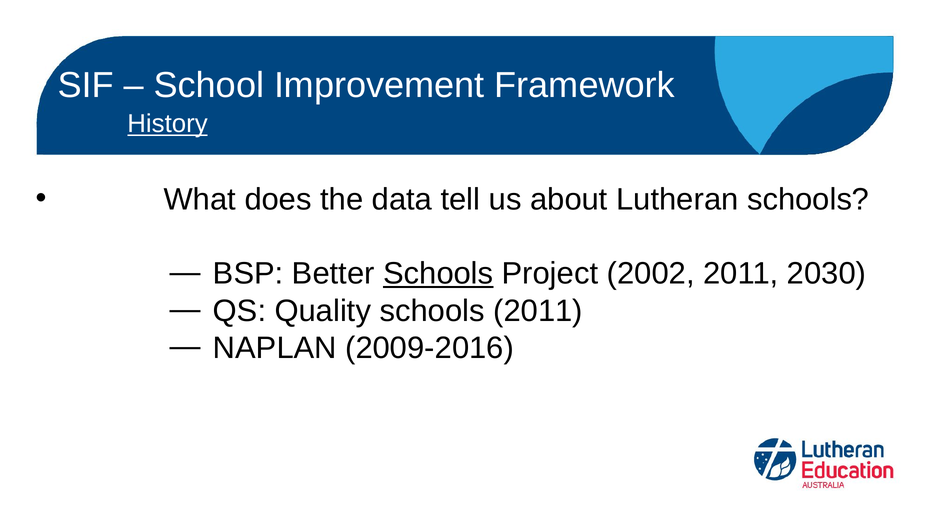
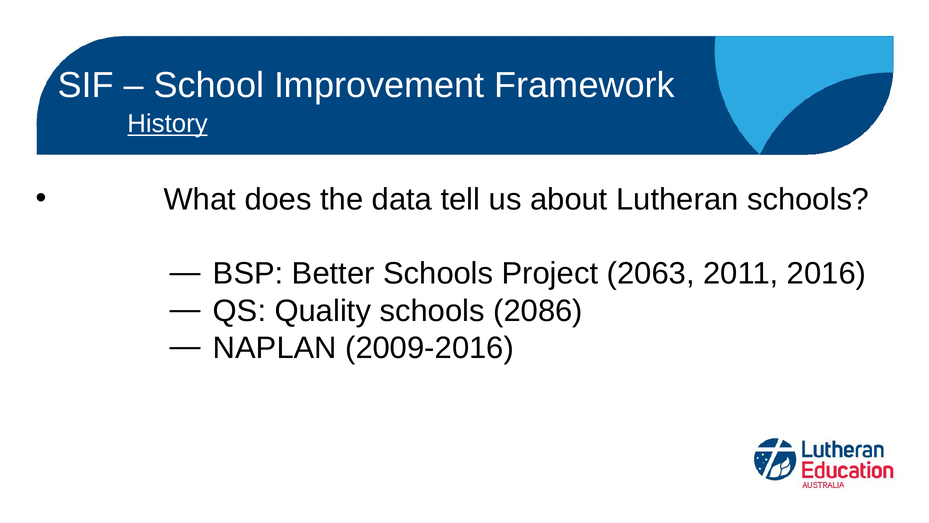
Schools at (438, 274) underline: present -> none
2002: 2002 -> 2063
2030: 2030 -> 2016
schools 2011: 2011 -> 2086
